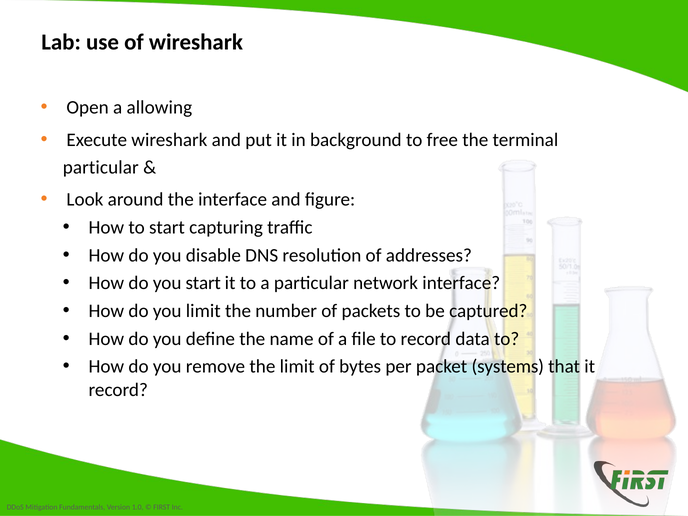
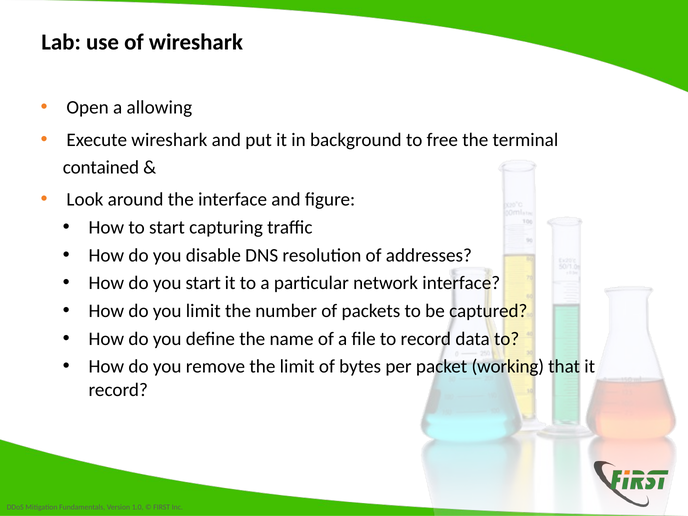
particular at (101, 168): particular -> contained
systems: systems -> working
